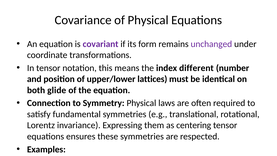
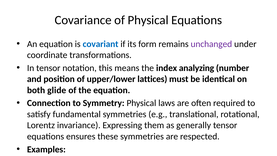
covariant at (101, 44) colour: purple -> blue
different: different -> analyzing
as centering: centering -> generally
